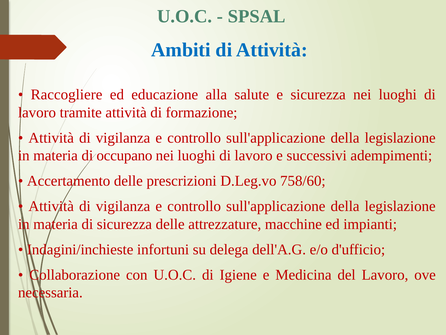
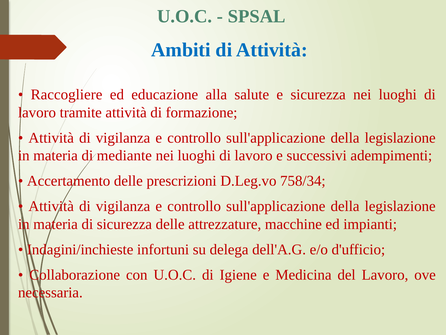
occupano: occupano -> mediante
758/60: 758/60 -> 758/34
